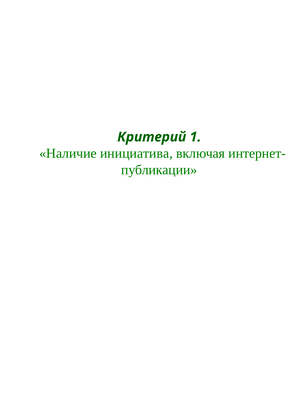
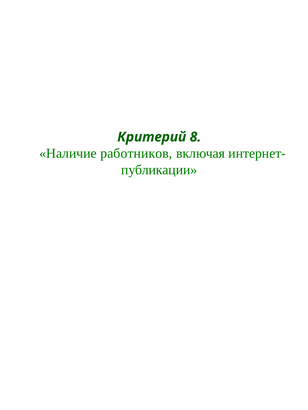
1: 1 -> 8
инициатива: инициатива -> работников
